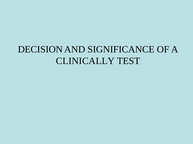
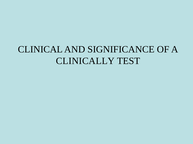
DECISION: DECISION -> CLINICAL
